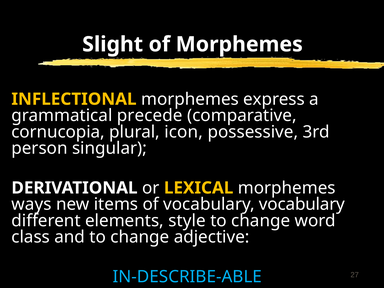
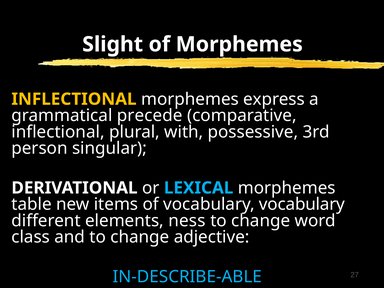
cornucopia at (58, 132): cornucopia -> inflectional
icon: icon -> with
LEXICAL colour: yellow -> light blue
ways: ways -> table
style: style -> ness
